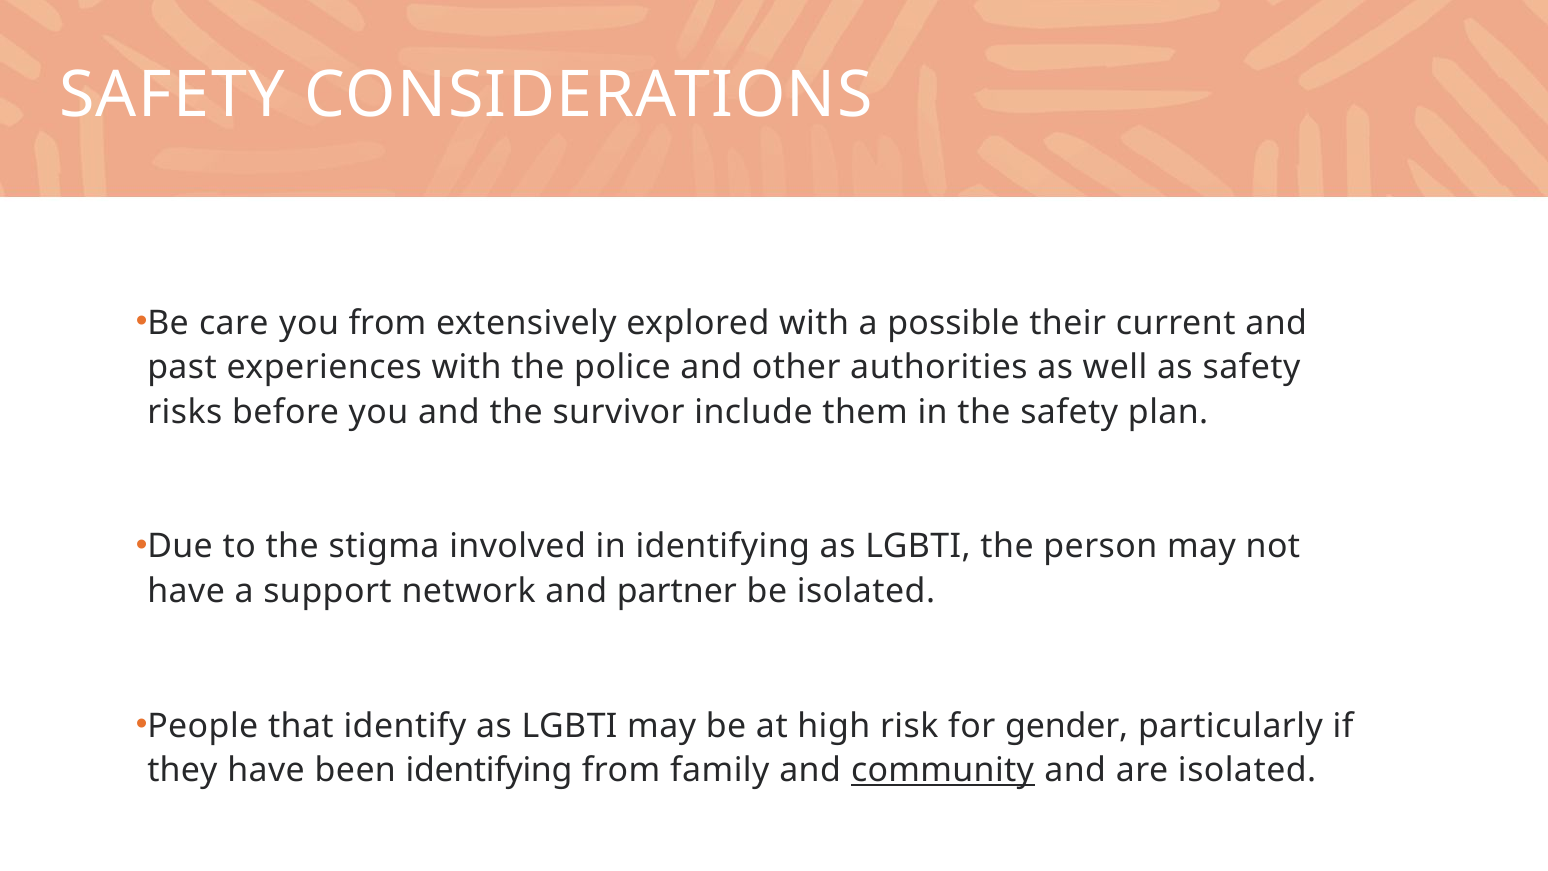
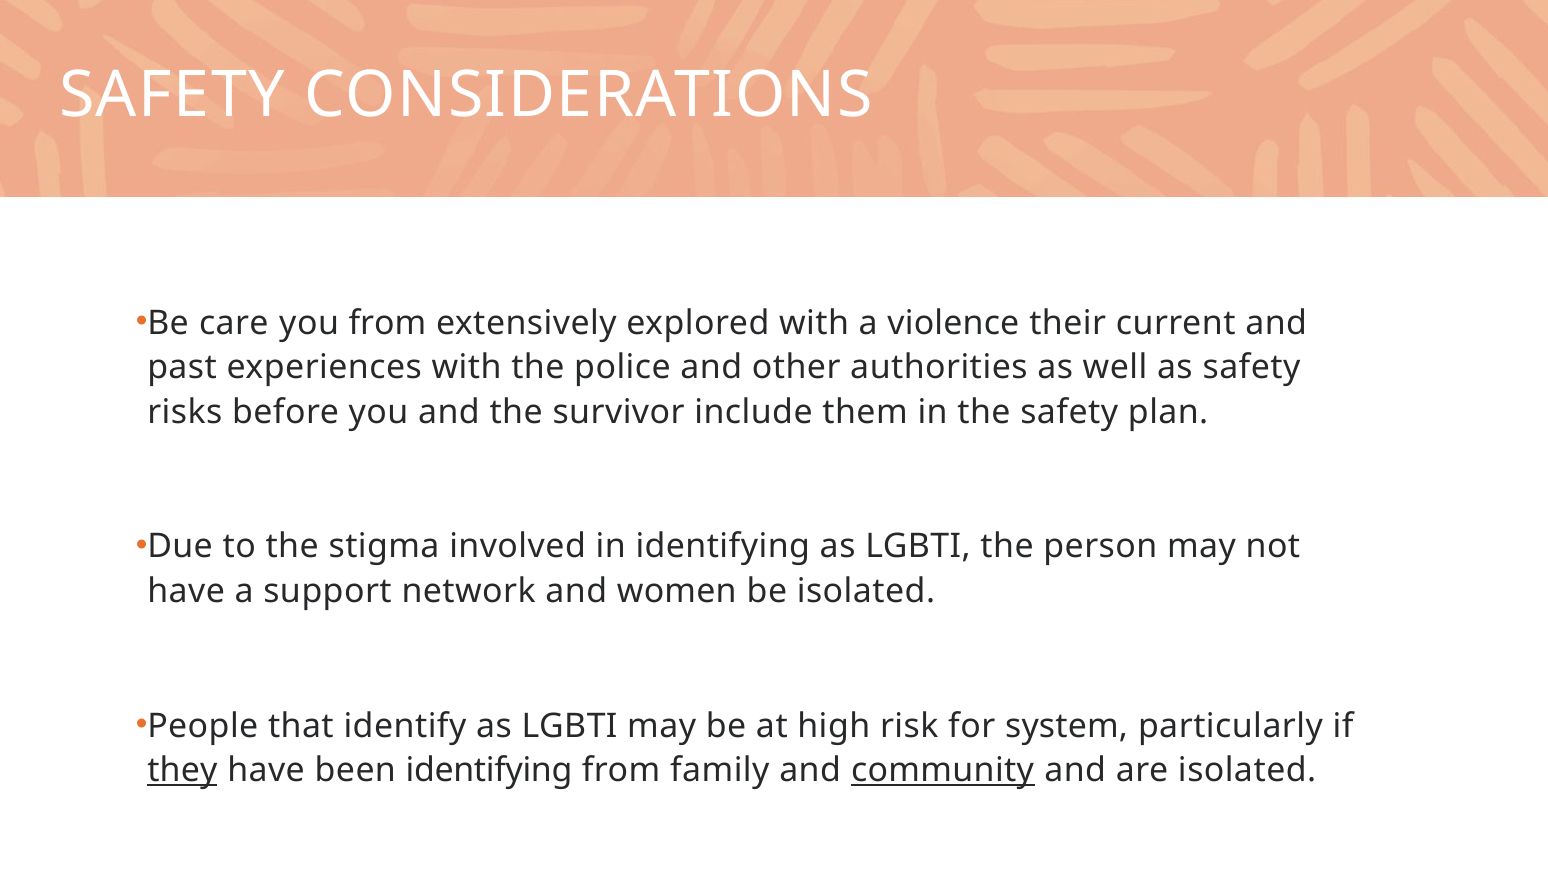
possible: possible -> violence
partner: partner -> women
gender: gender -> system
they underline: none -> present
